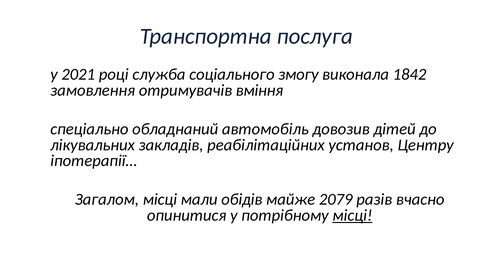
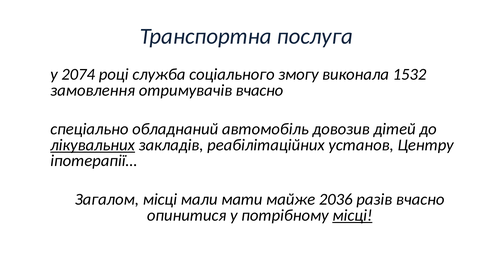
2021: 2021 -> 2074
1842: 1842 -> 1532
отримувачів вміння: вміння -> вчасно
лікувальних underline: none -> present
обідів: обідів -> мати
2079: 2079 -> 2036
